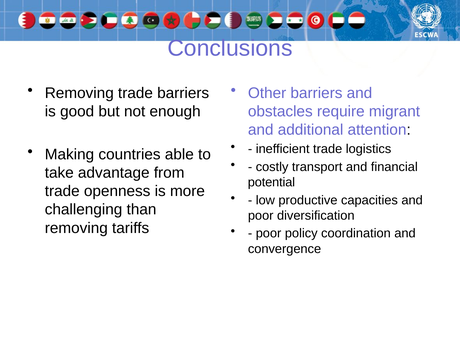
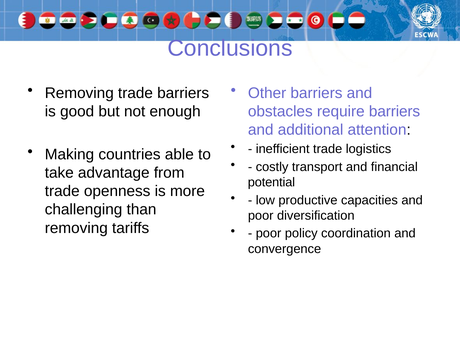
require migrant: migrant -> barriers
